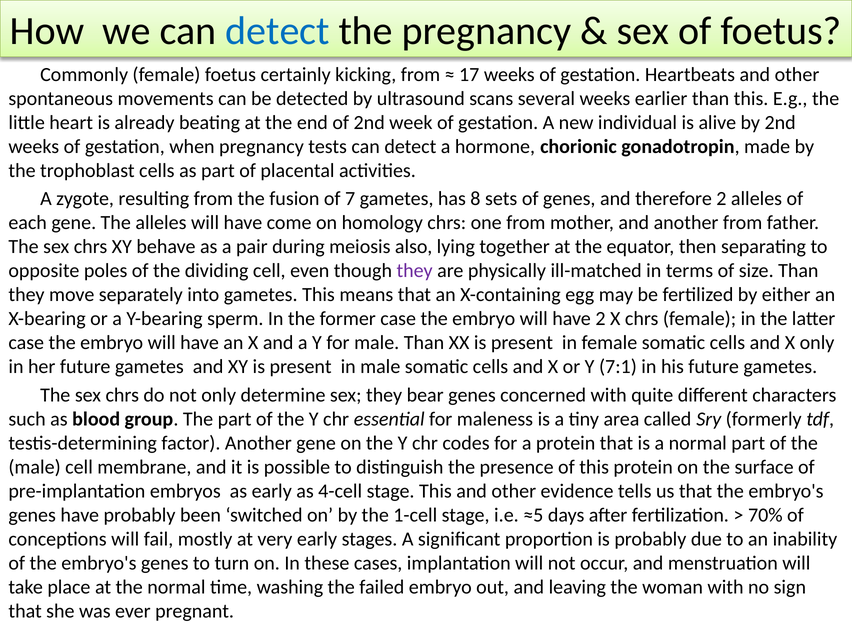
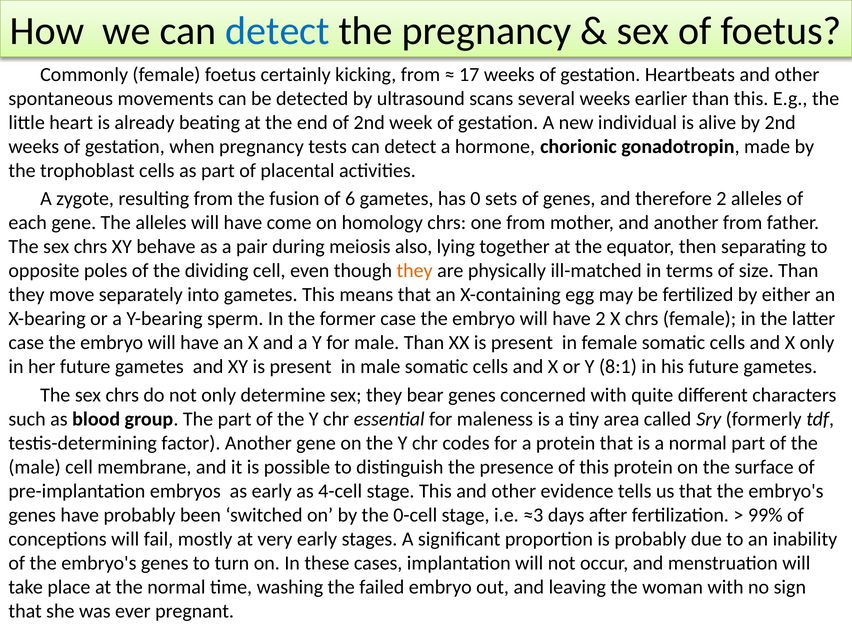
7: 7 -> 6
8: 8 -> 0
they at (415, 271) colour: purple -> orange
7:1: 7:1 -> 8:1
1-cell: 1-cell -> 0-cell
≈5: ≈5 -> ≈3
70%: 70% -> 99%
